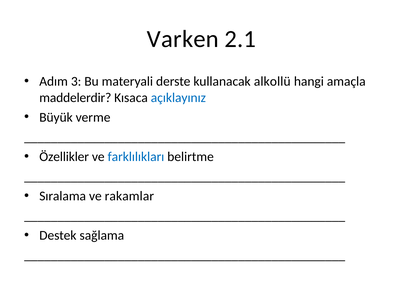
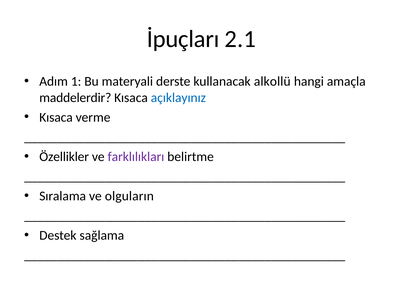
Varken: Varken -> İpuçları
3: 3 -> 1
Büyük at (56, 117): Büyük -> Kısaca
farklılıkları colour: blue -> purple
rakamlar: rakamlar -> olguların
